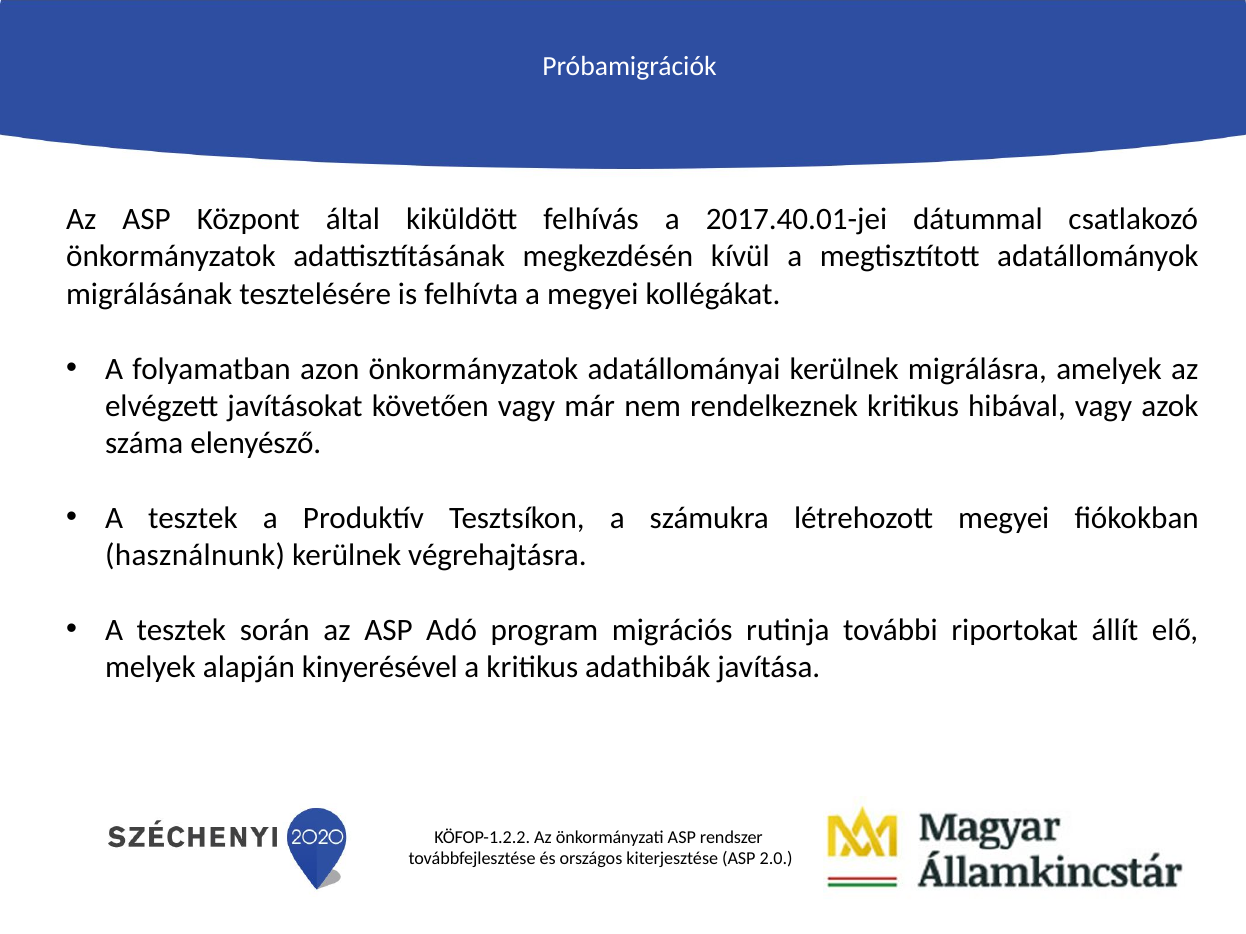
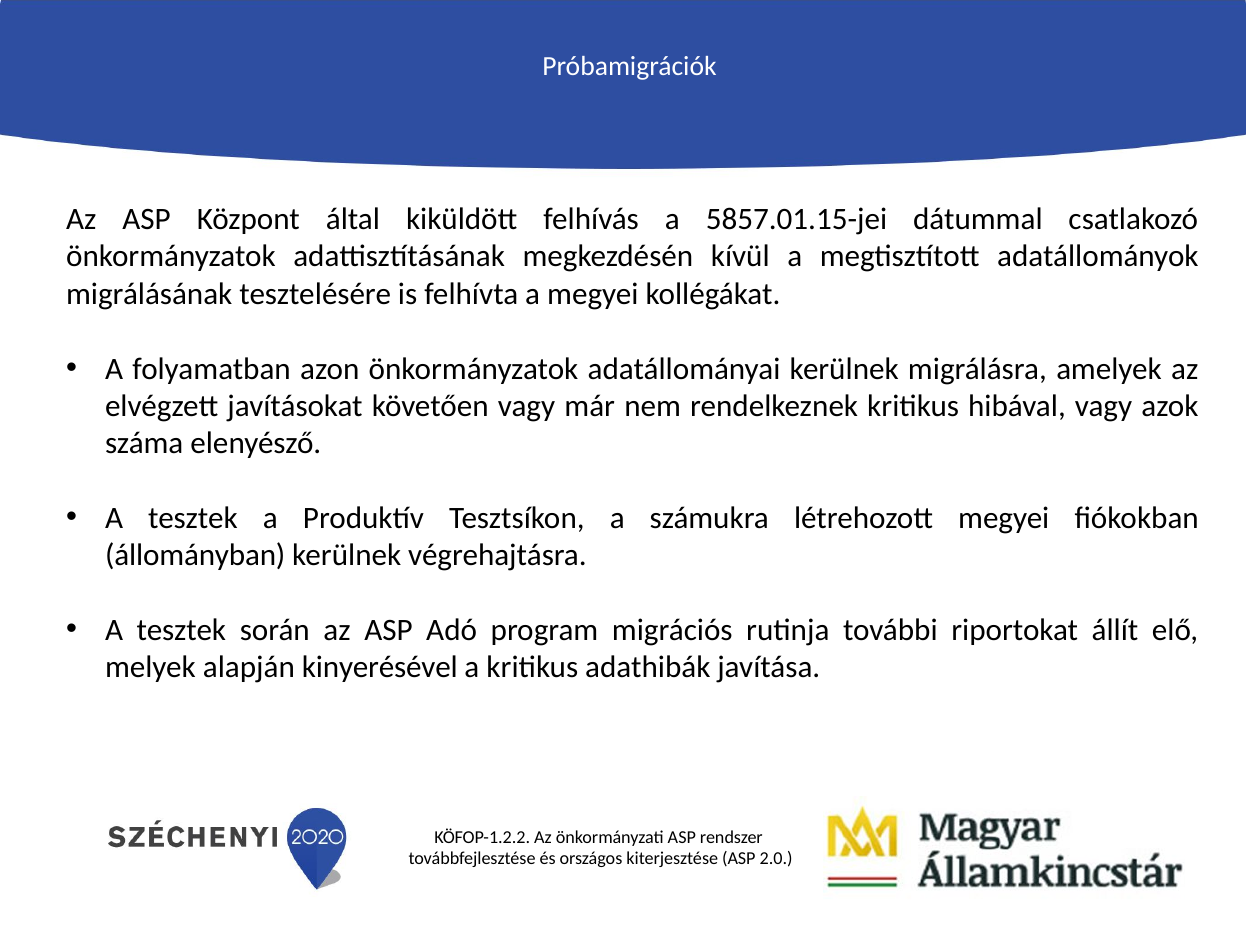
2017.40.01-jei: 2017.40.01-jei -> 5857.01.15-jei
használnunk: használnunk -> állományban
